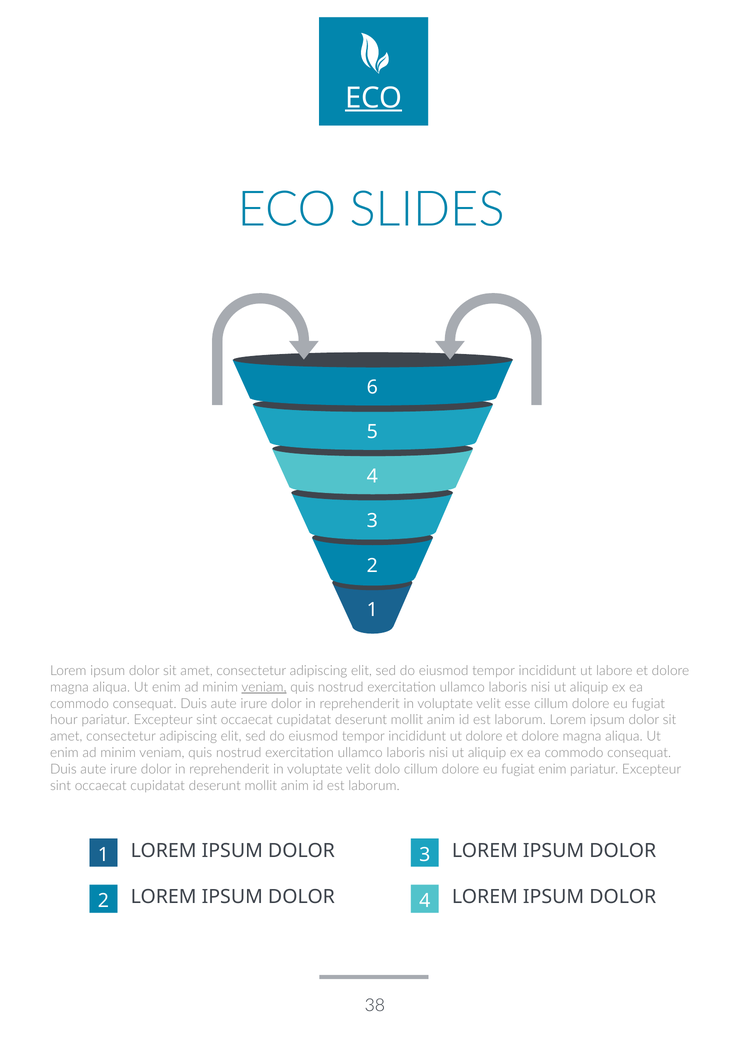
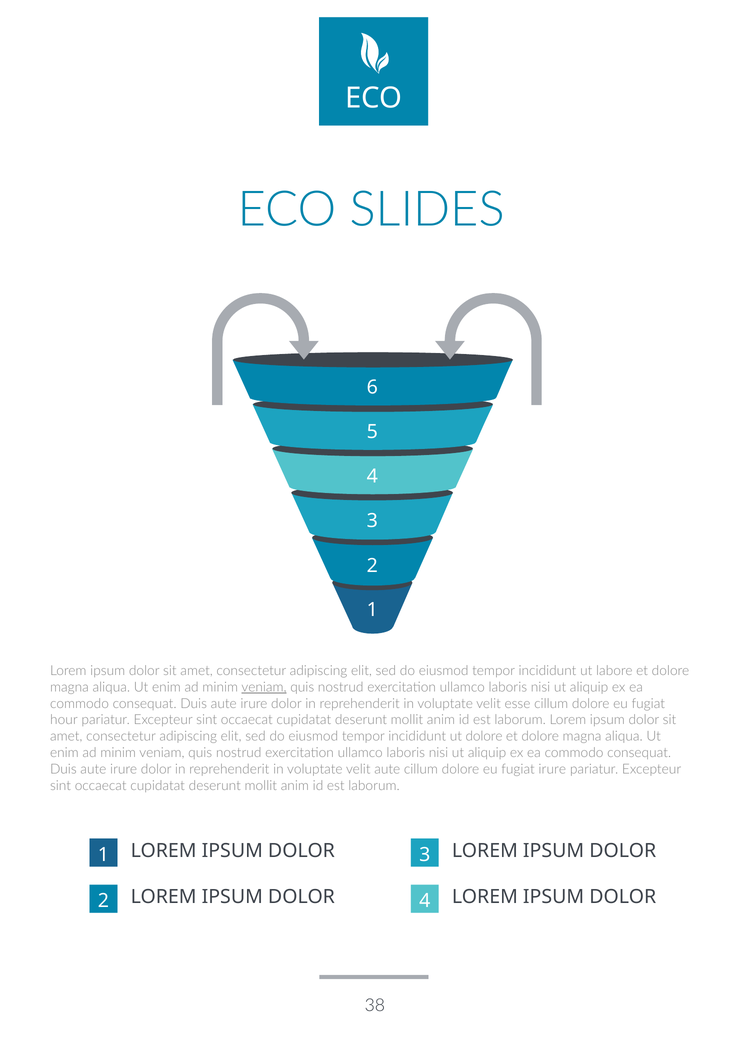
ECO at (374, 98) underline: present -> none
velit dolo: dolo -> aute
fugiat enim: enim -> irure
